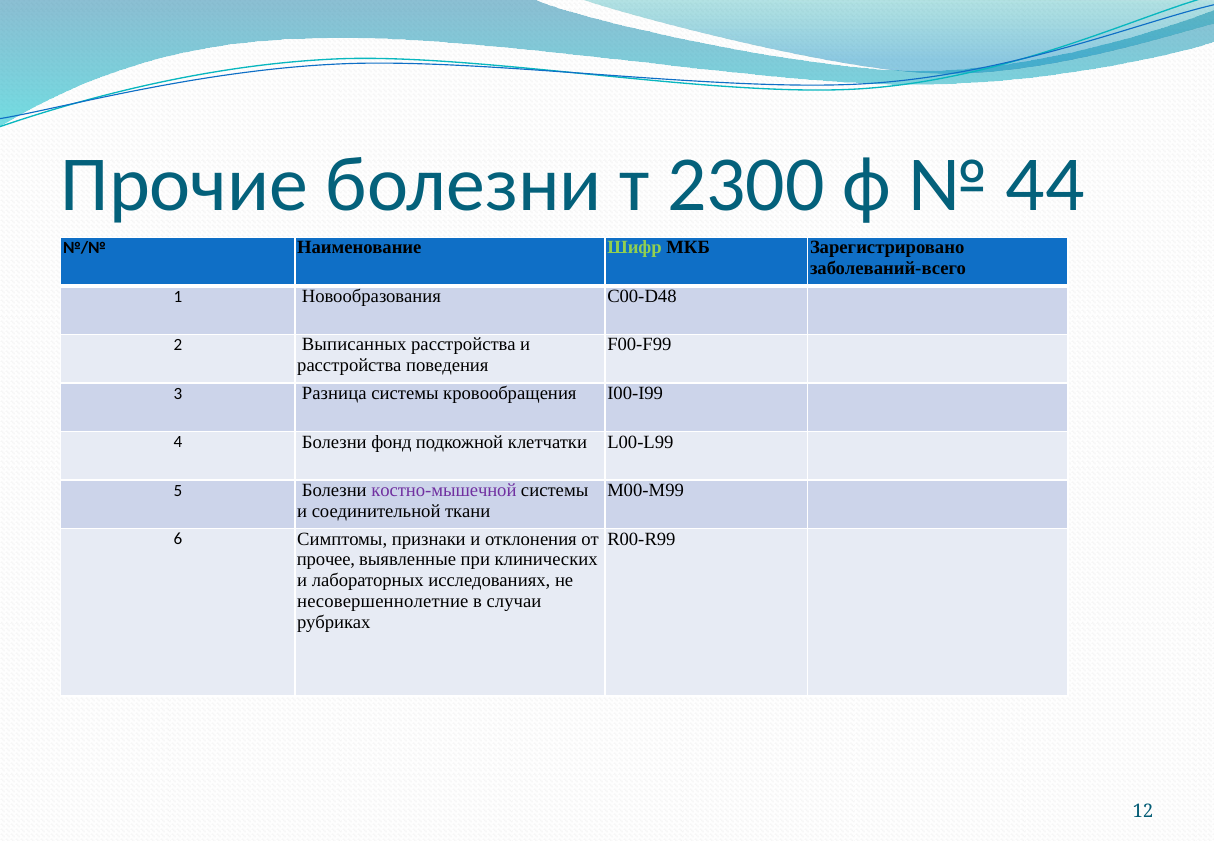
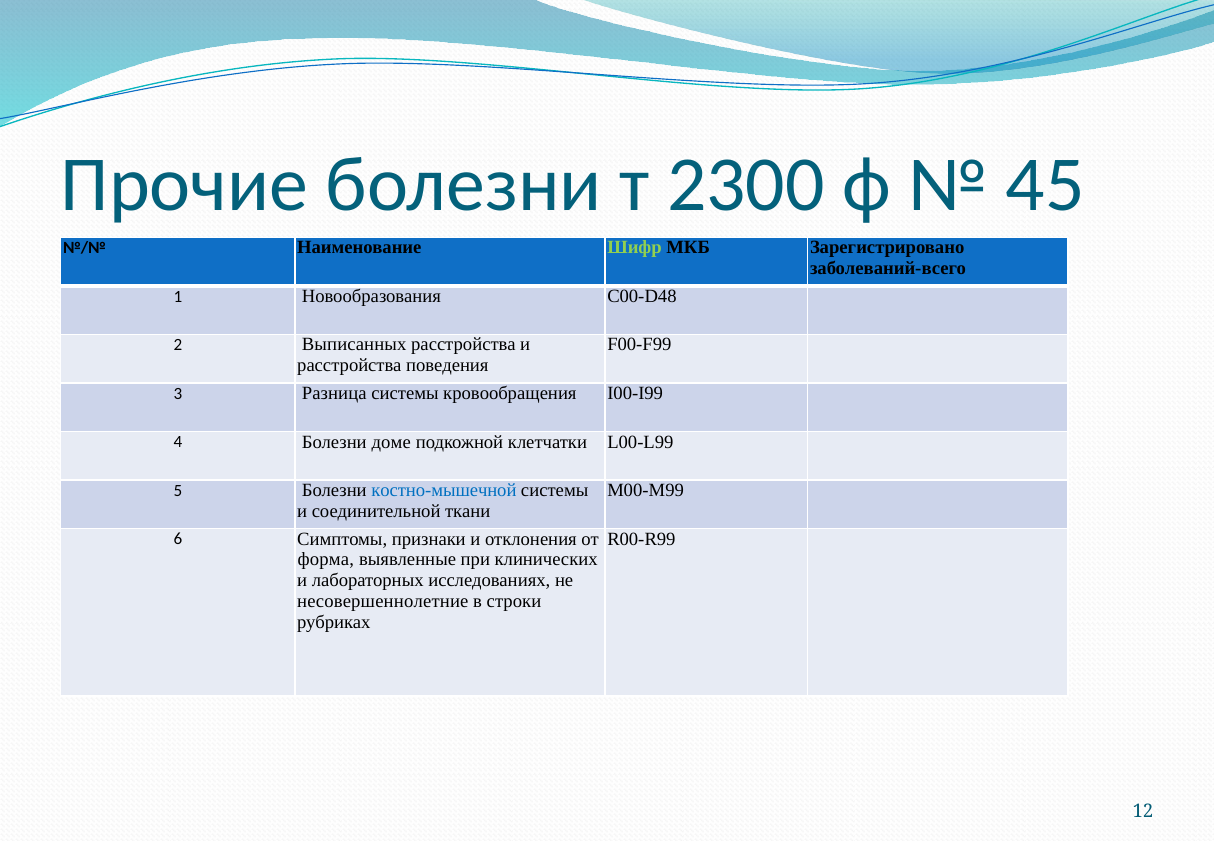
44: 44 -> 45
фонд: фонд -> доме
костно-мышечной colour: purple -> blue
прочее: прочее -> форма
случаи: случаи -> строки
